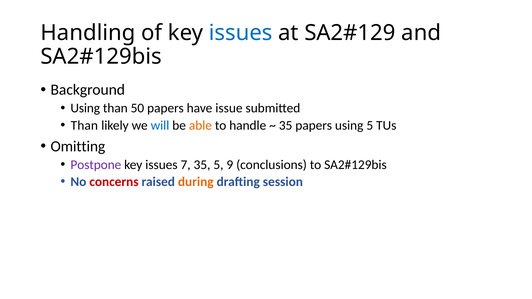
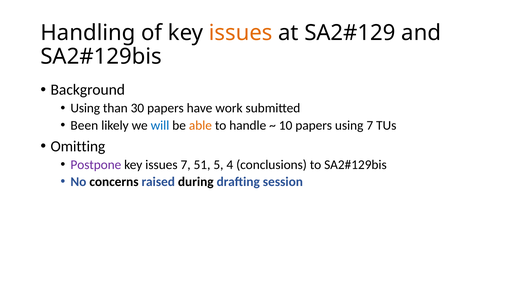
issues at (241, 33) colour: blue -> orange
50: 50 -> 30
issue: issue -> work
Than at (84, 125): Than -> Been
35 at (286, 125): 35 -> 10
using 5: 5 -> 7
7 35: 35 -> 51
9: 9 -> 4
concerns colour: red -> black
during colour: orange -> black
